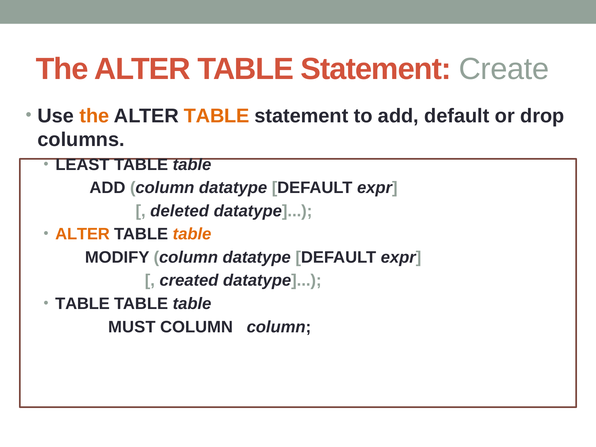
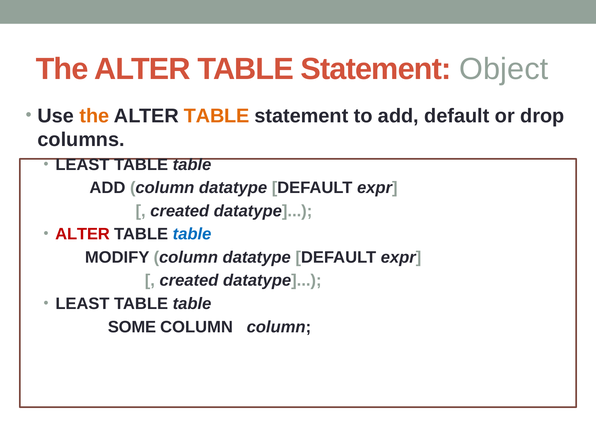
Create: Create -> Object
deleted at (180, 211): deleted -> created
ALTER at (83, 234) colour: orange -> red
table at (192, 234) colour: orange -> blue
TABLE at (83, 304): TABLE -> LEAST
MUST: MUST -> SOME
